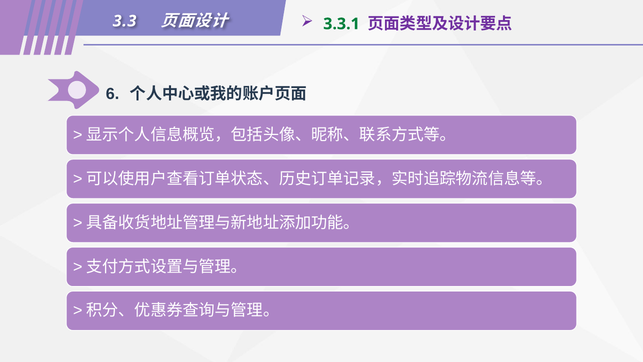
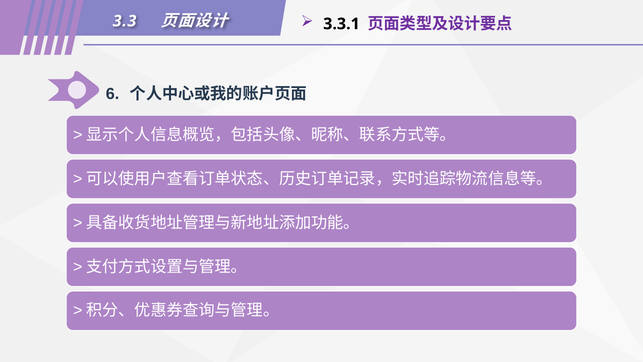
3.3.1 colour: green -> black
